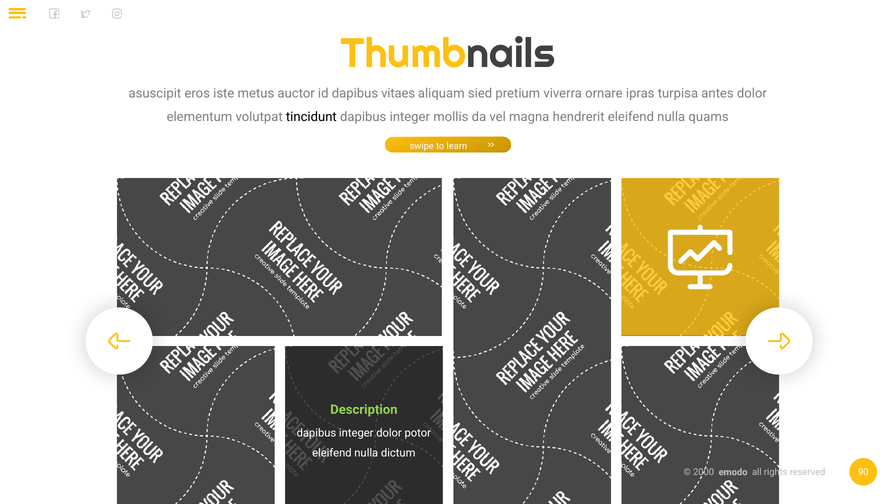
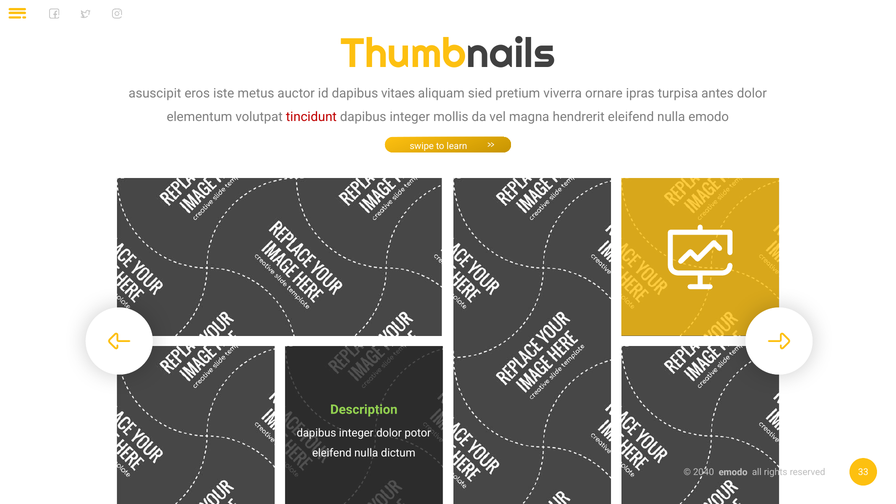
tincidunt colour: black -> red
nulla quams: quams -> emodo
2000: 2000 -> 2040
90: 90 -> 33
